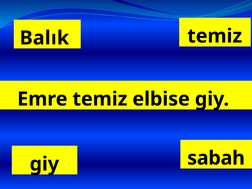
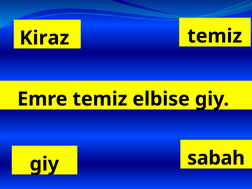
Balık: Balık -> Kiraz
